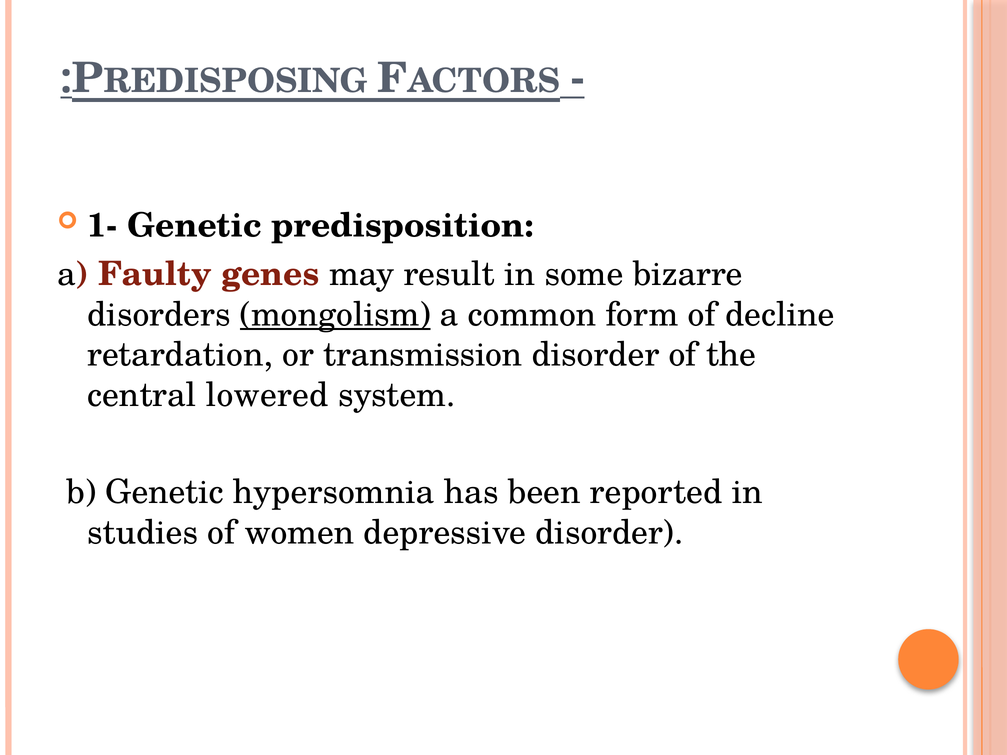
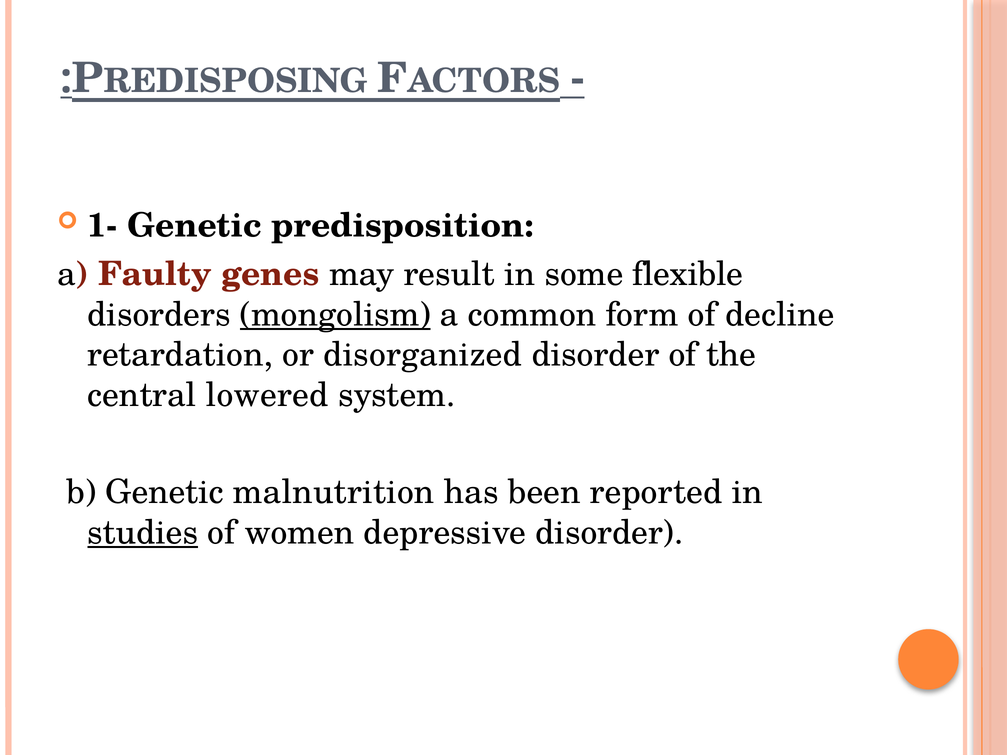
bizarre: bizarre -> flexible
transmission: transmission -> disorganized
hypersomnia: hypersomnia -> malnutrition
studies underline: none -> present
